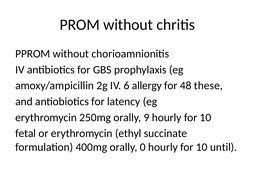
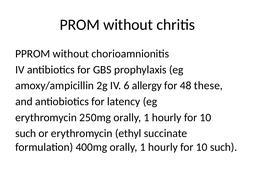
250mg orally 9: 9 -> 1
fetal at (26, 133): fetal -> such
400mg orally 0: 0 -> 1
until at (224, 147): until -> such
